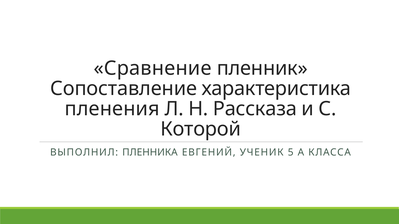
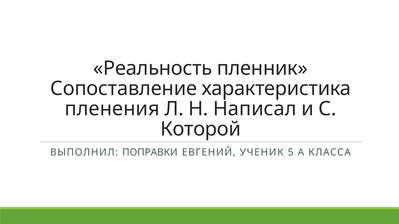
Сравнение: Сравнение -> Реальность
Рассказа: Рассказа -> Написал
ПЛЕННИКА: ПЛЕННИКА -> ПОПРАВКИ
